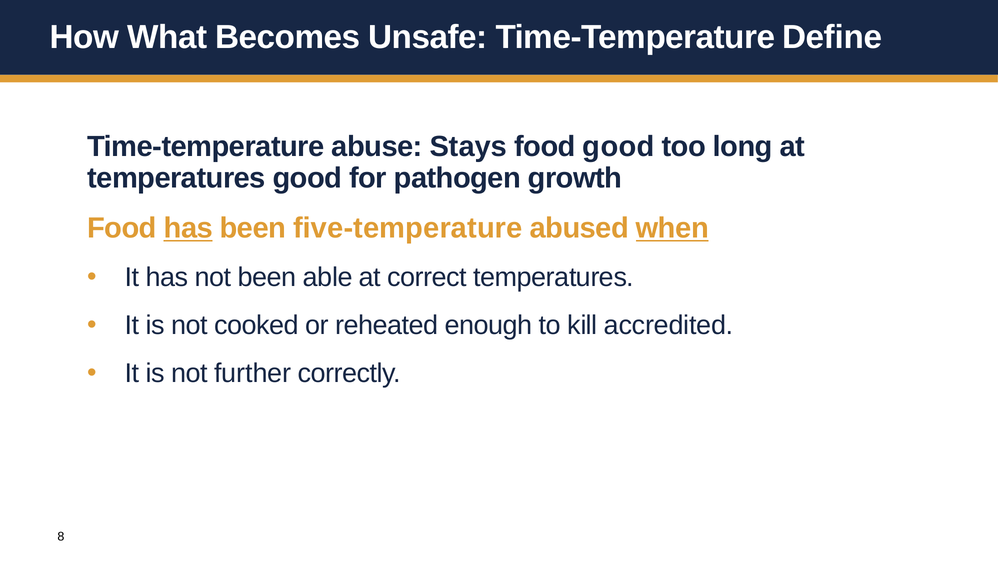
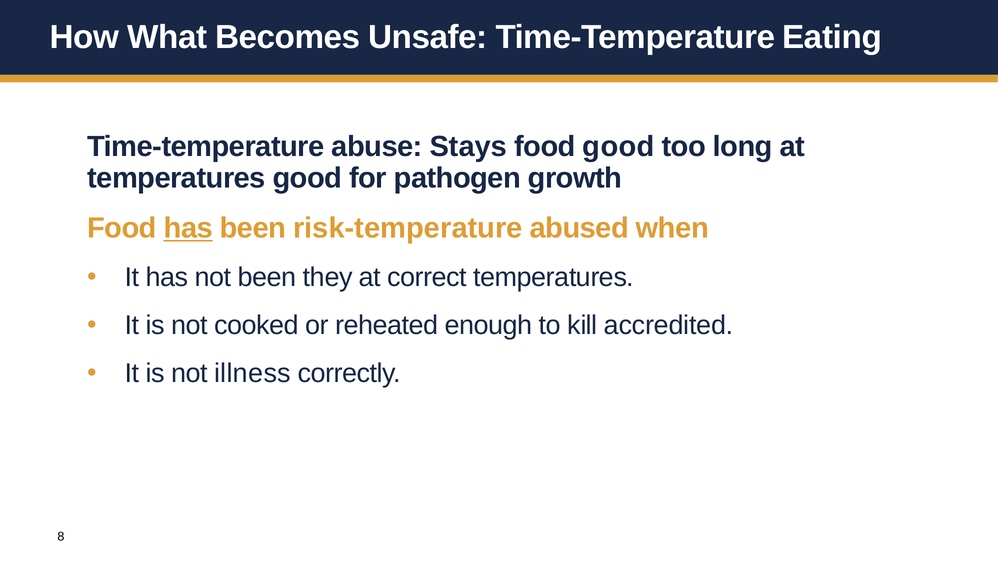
Define: Define -> Eating
five-temperature: five-temperature -> risk-temperature
when underline: present -> none
able: able -> they
further: further -> illness
